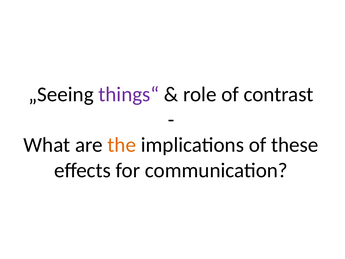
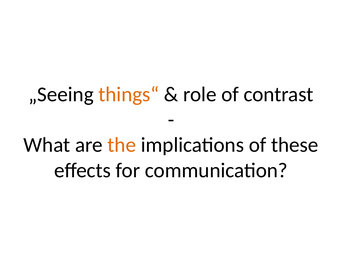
things“ colour: purple -> orange
